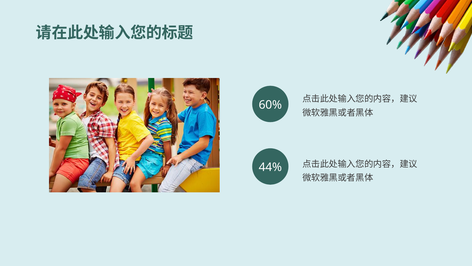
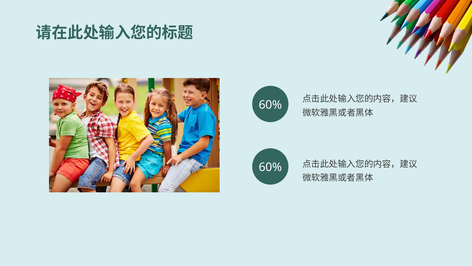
44% at (270, 167): 44% -> 60%
